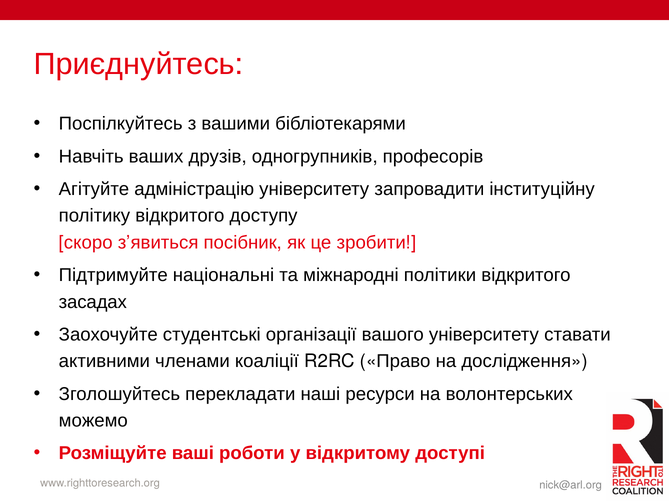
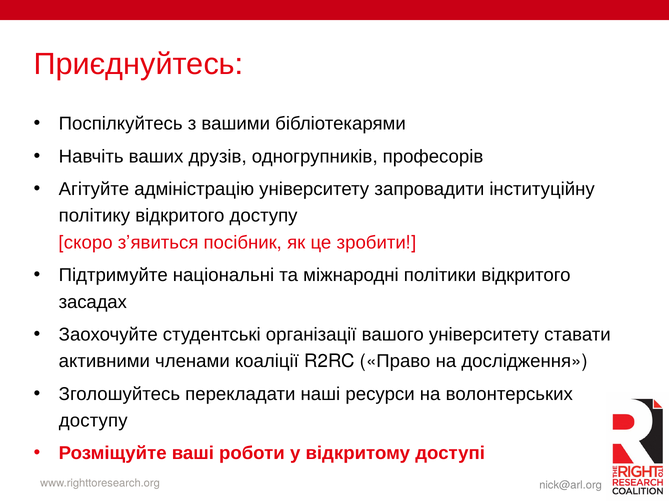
можемо at (93, 421): можемо -> доступу
